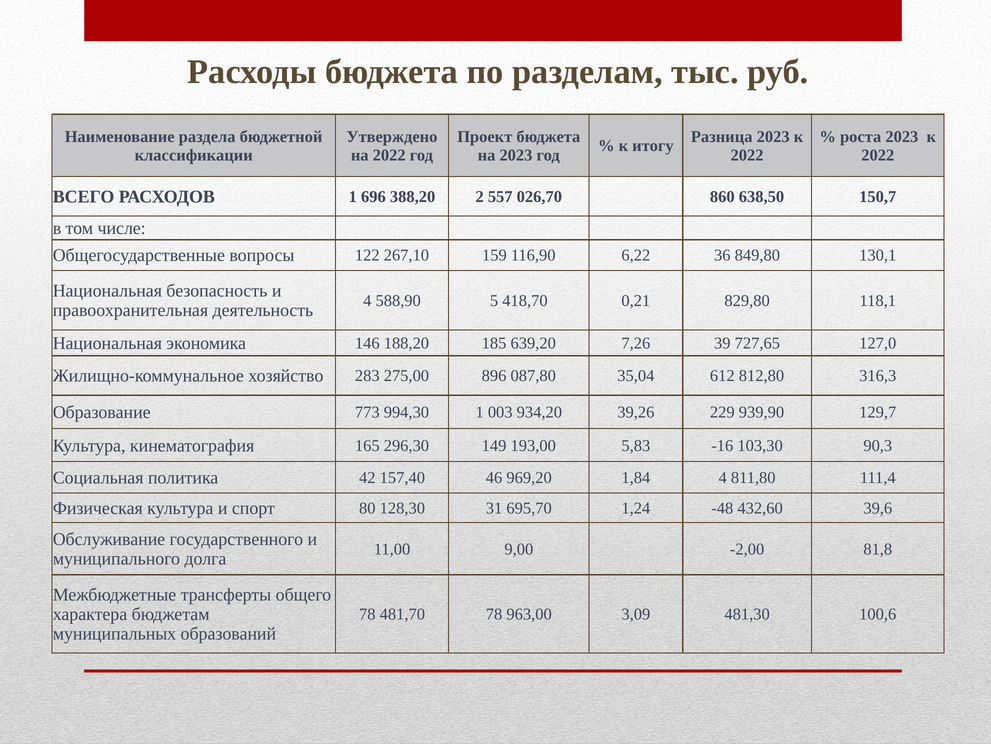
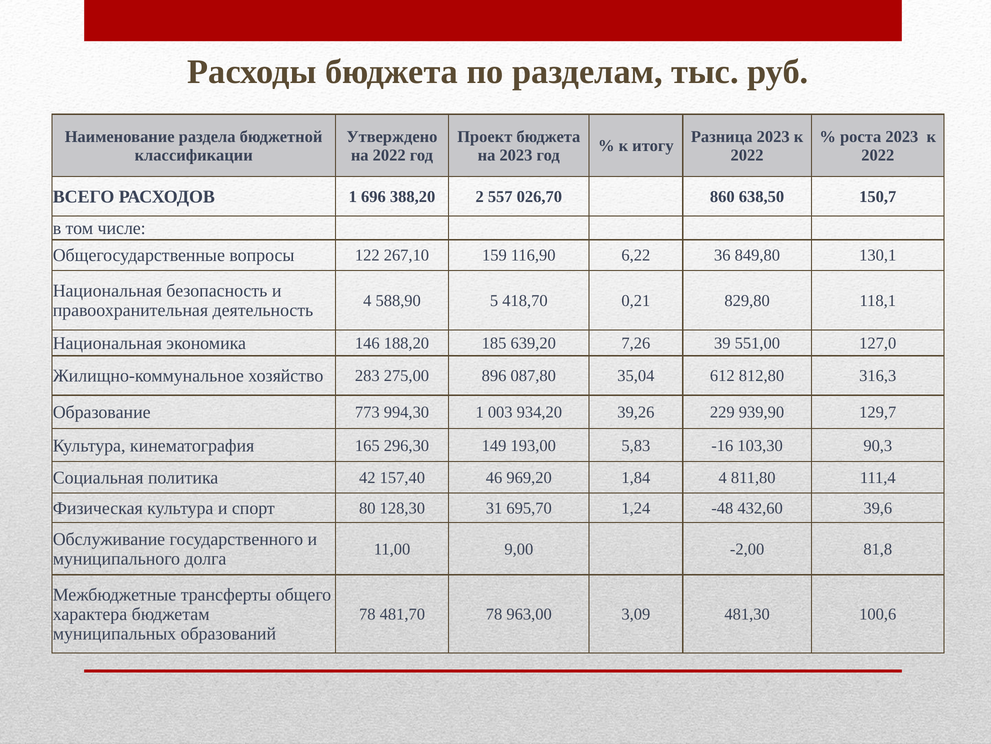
727,65: 727,65 -> 551,00
